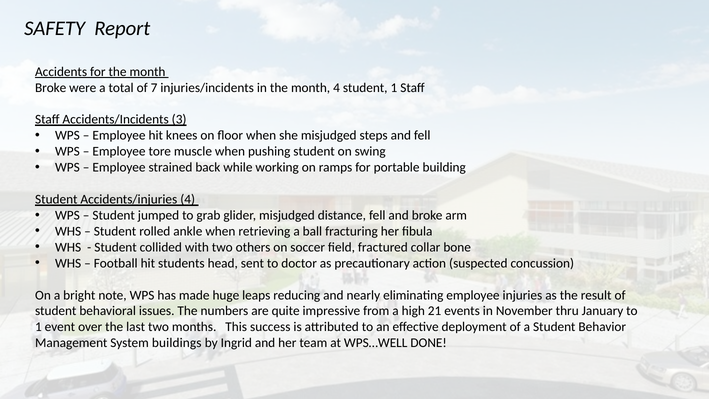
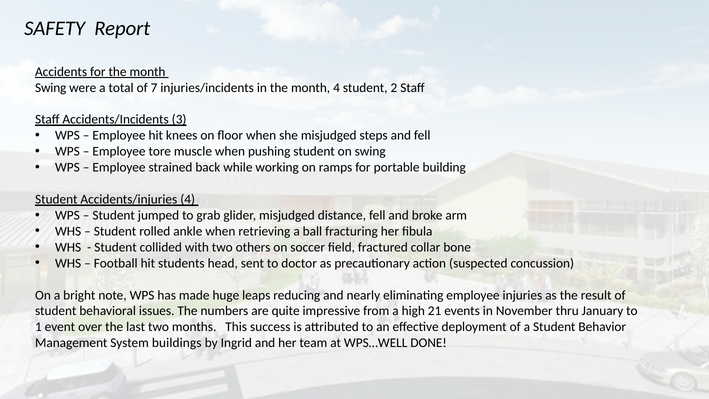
Broke at (51, 88): Broke -> Swing
student 1: 1 -> 2
